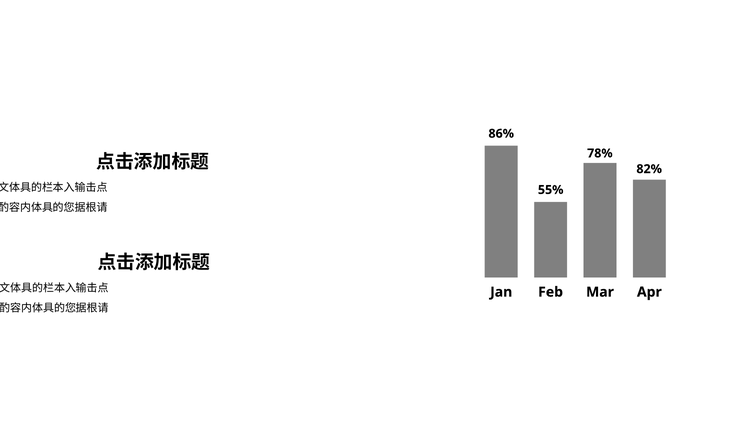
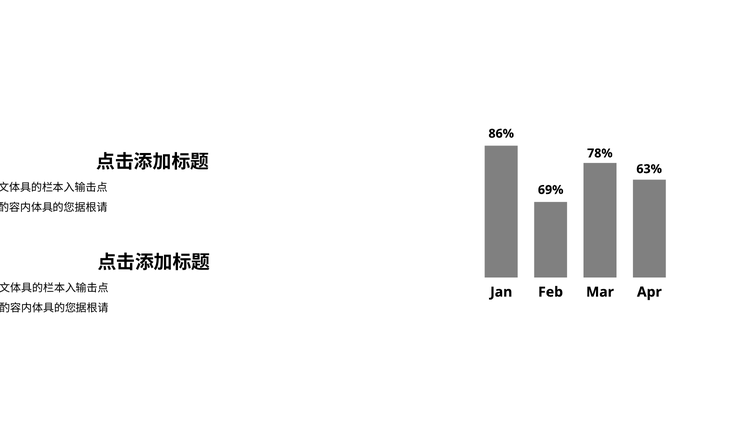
82%: 82% -> 63%
55%: 55% -> 69%
